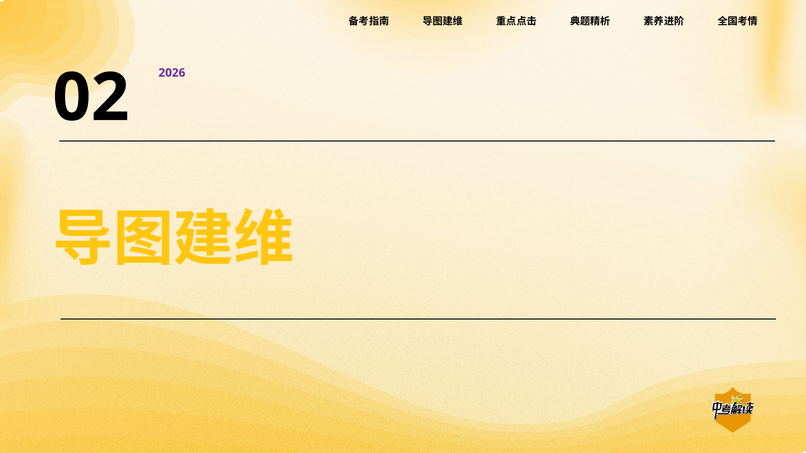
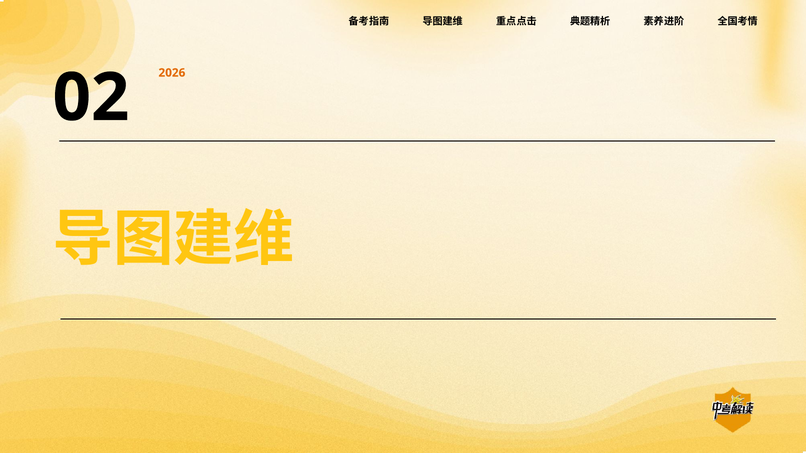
2026 colour: purple -> orange
